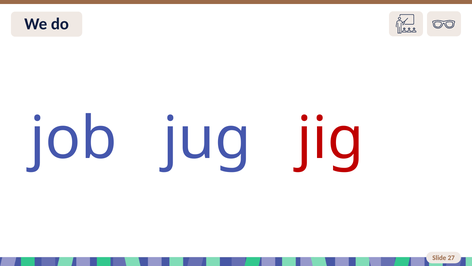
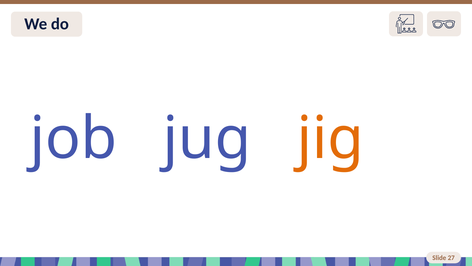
jig colour: red -> orange
